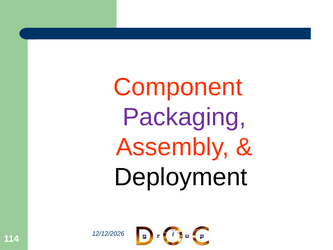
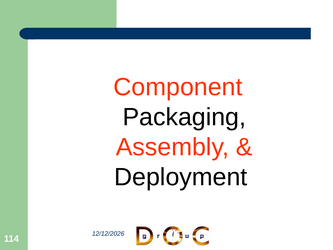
Packaging colour: purple -> black
